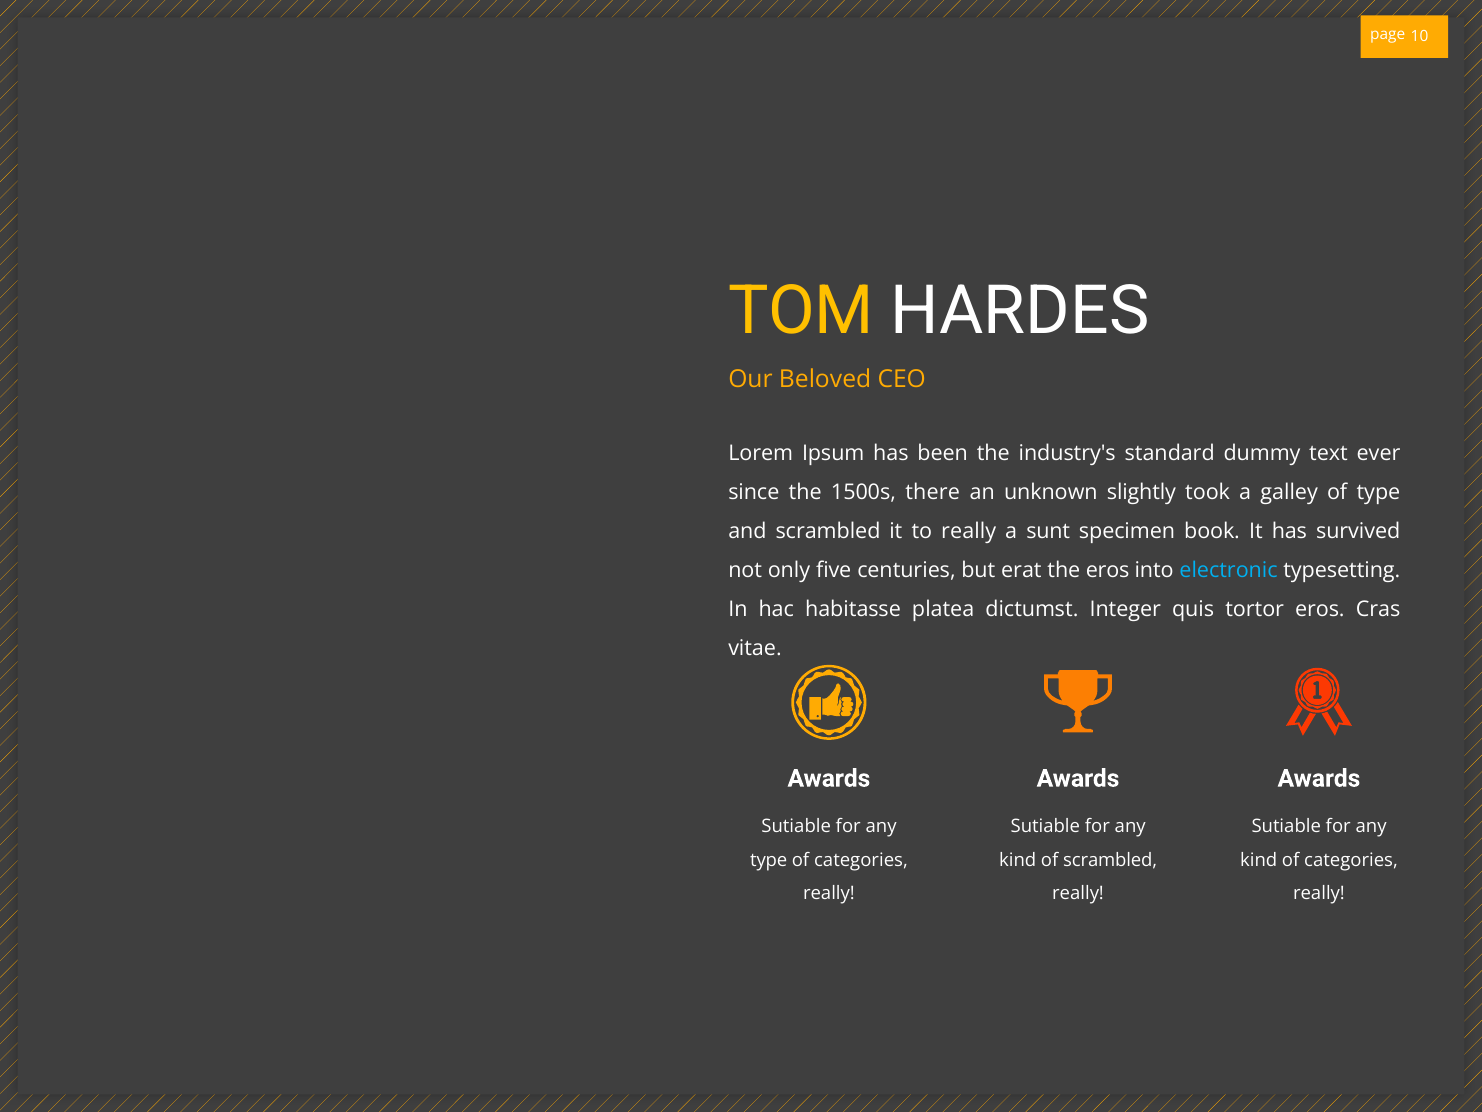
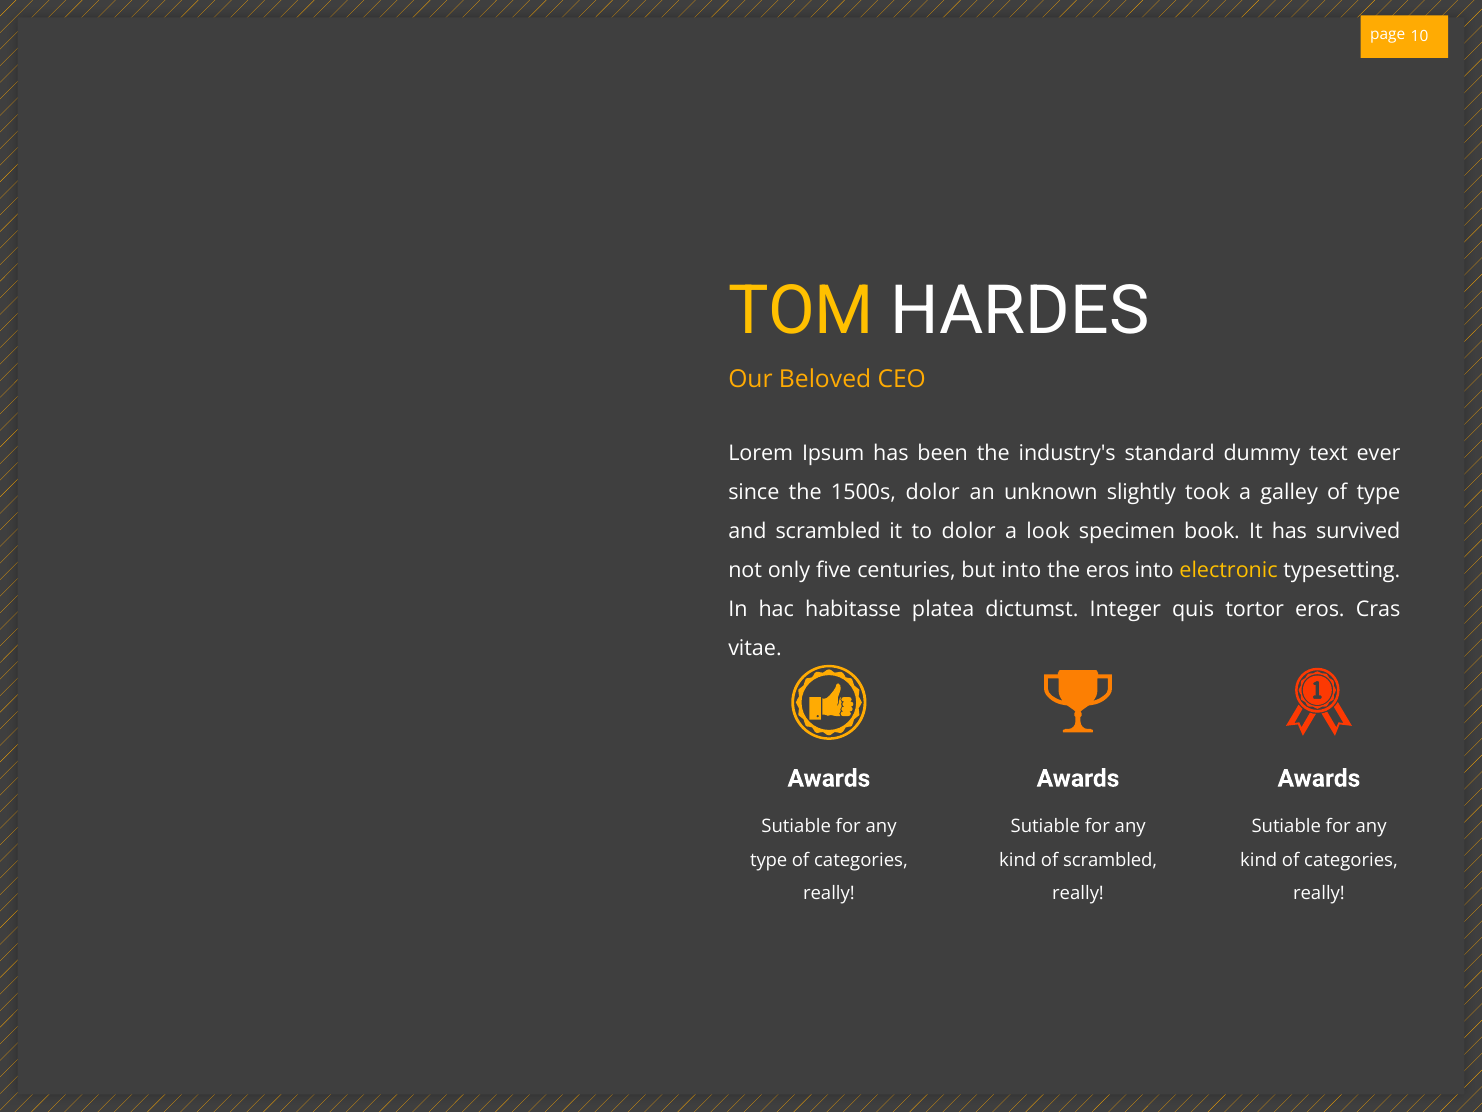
1500s there: there -> dolor
to really: really -> dolor
sunt: sunt -> look
but erat: erat -> into
electronic colour: light blue -> yellow
